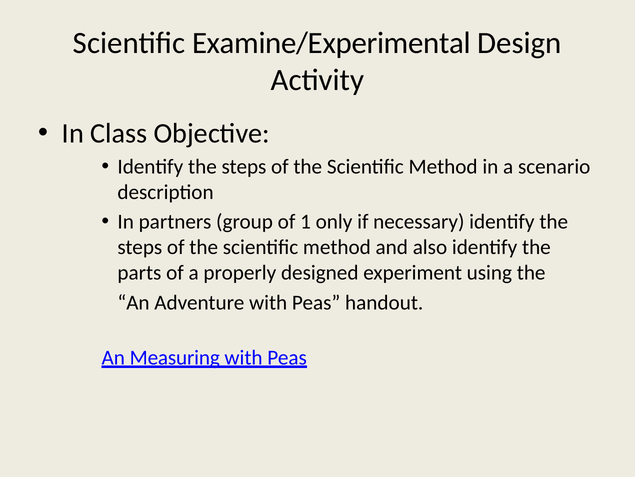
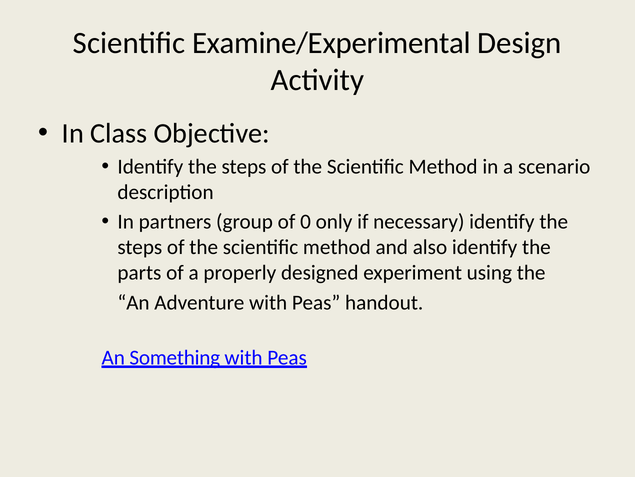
1: 1 -> 0
Measuring: Measuring -> Something
